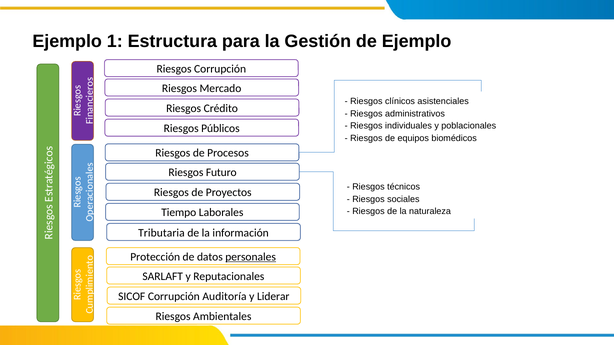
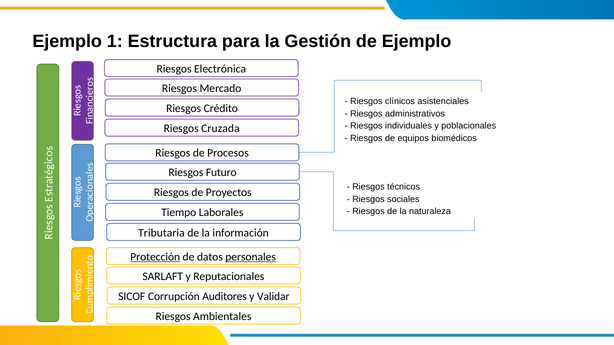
Riesgos Corrupción: Corrupción -> Electrónica
Públicos: Públicos -> Cruzada
Protección underline: none -> present
Auditoría: Auditoría -> Auditores
Liderar: Liderar -> Validar
